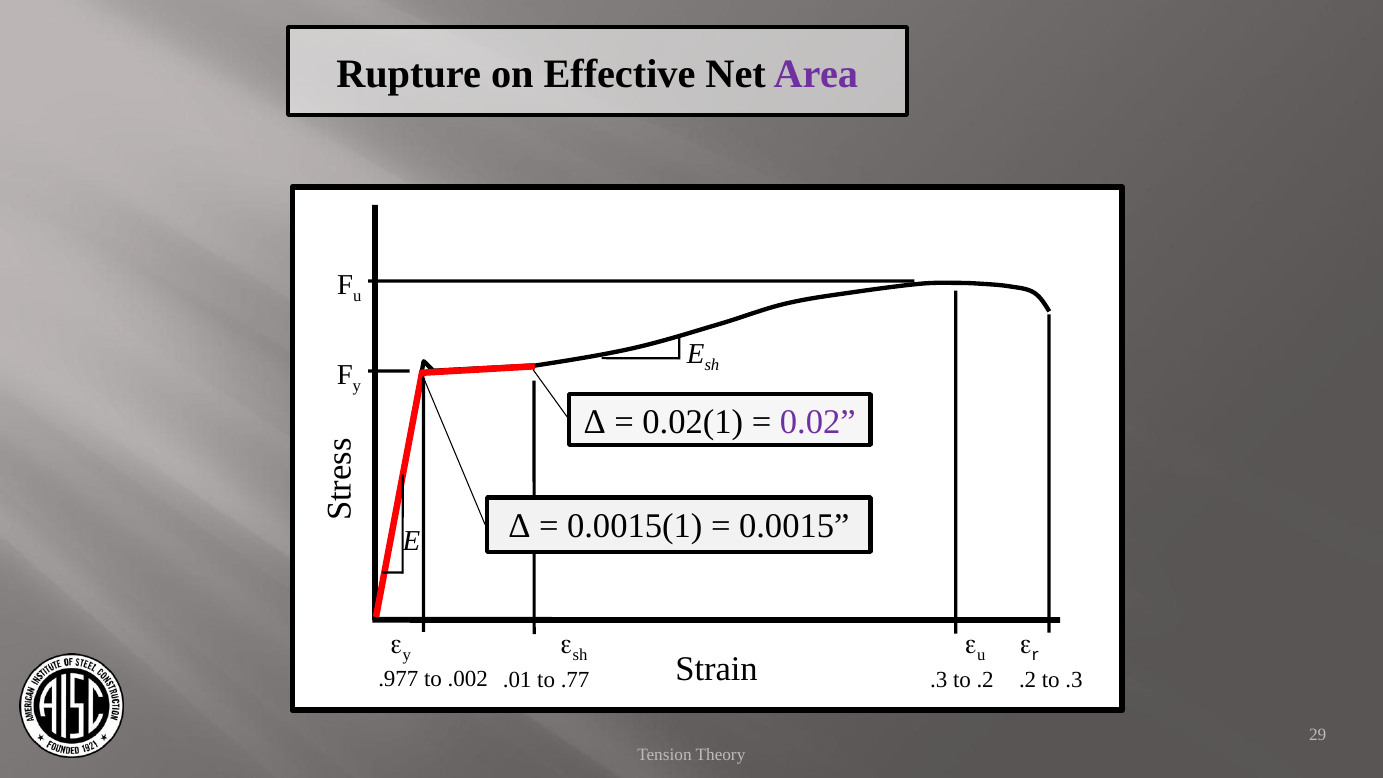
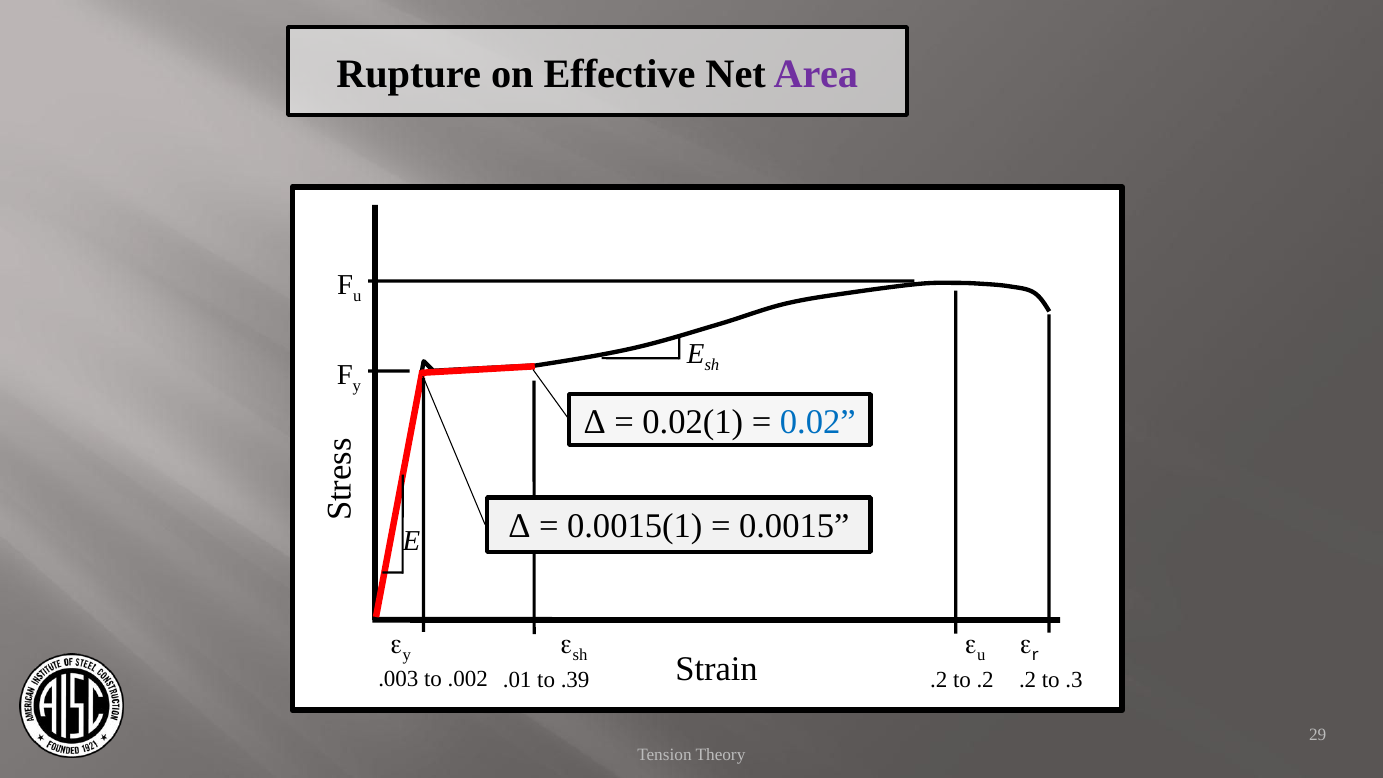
0.02 colour: purple -> blue
.977: .977 -> .003
.77: .77 -> .39
.3 at (939, 680): .3 -> .2
